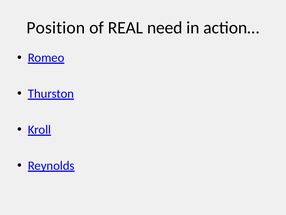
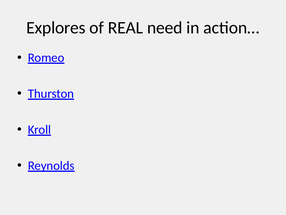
Position: Position -> Explores
